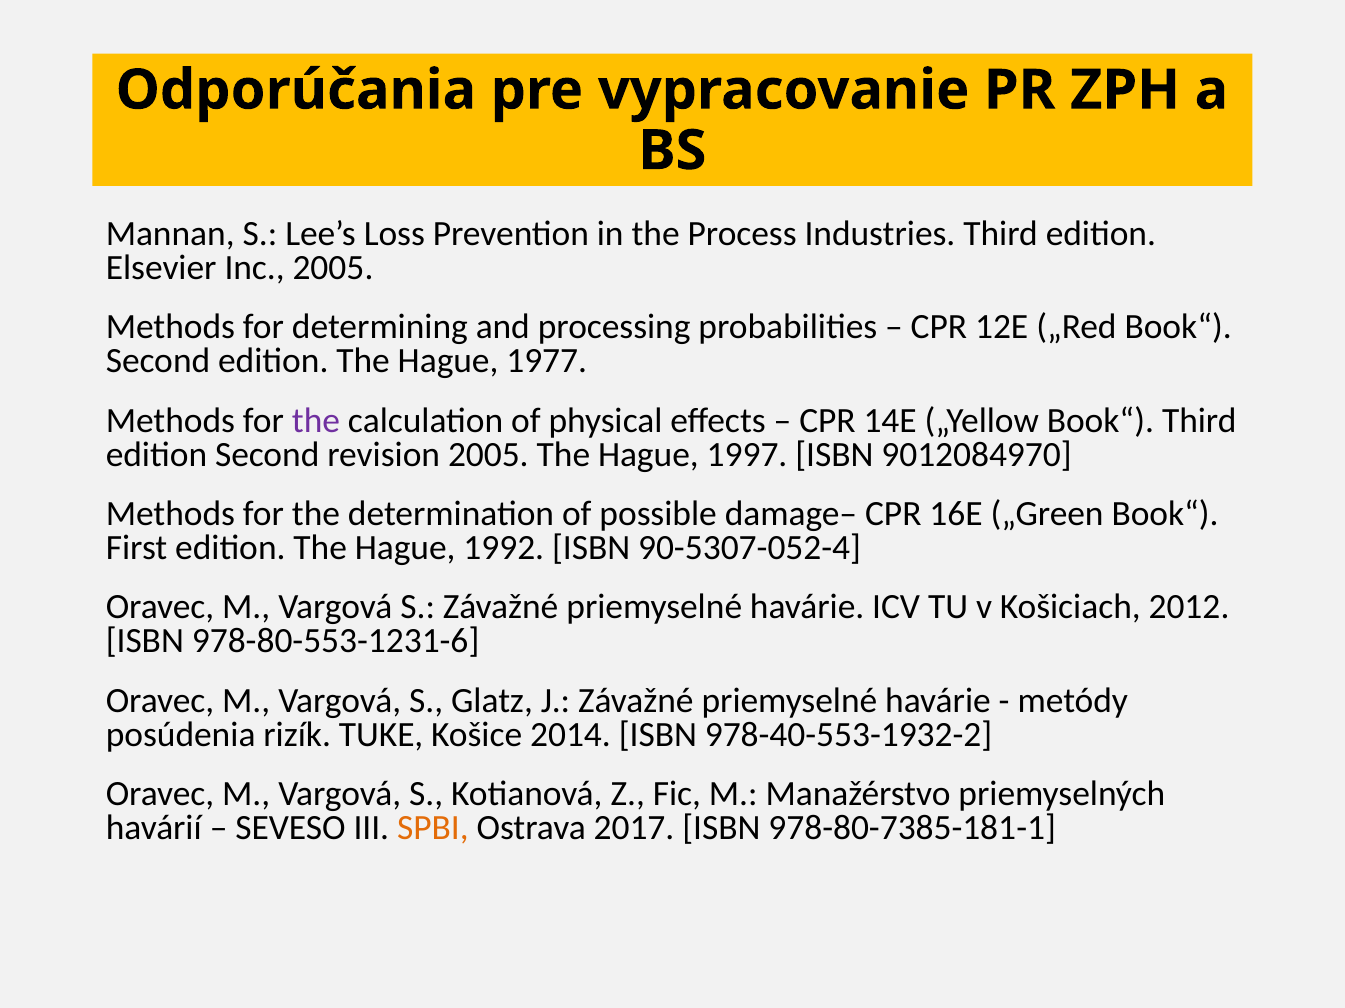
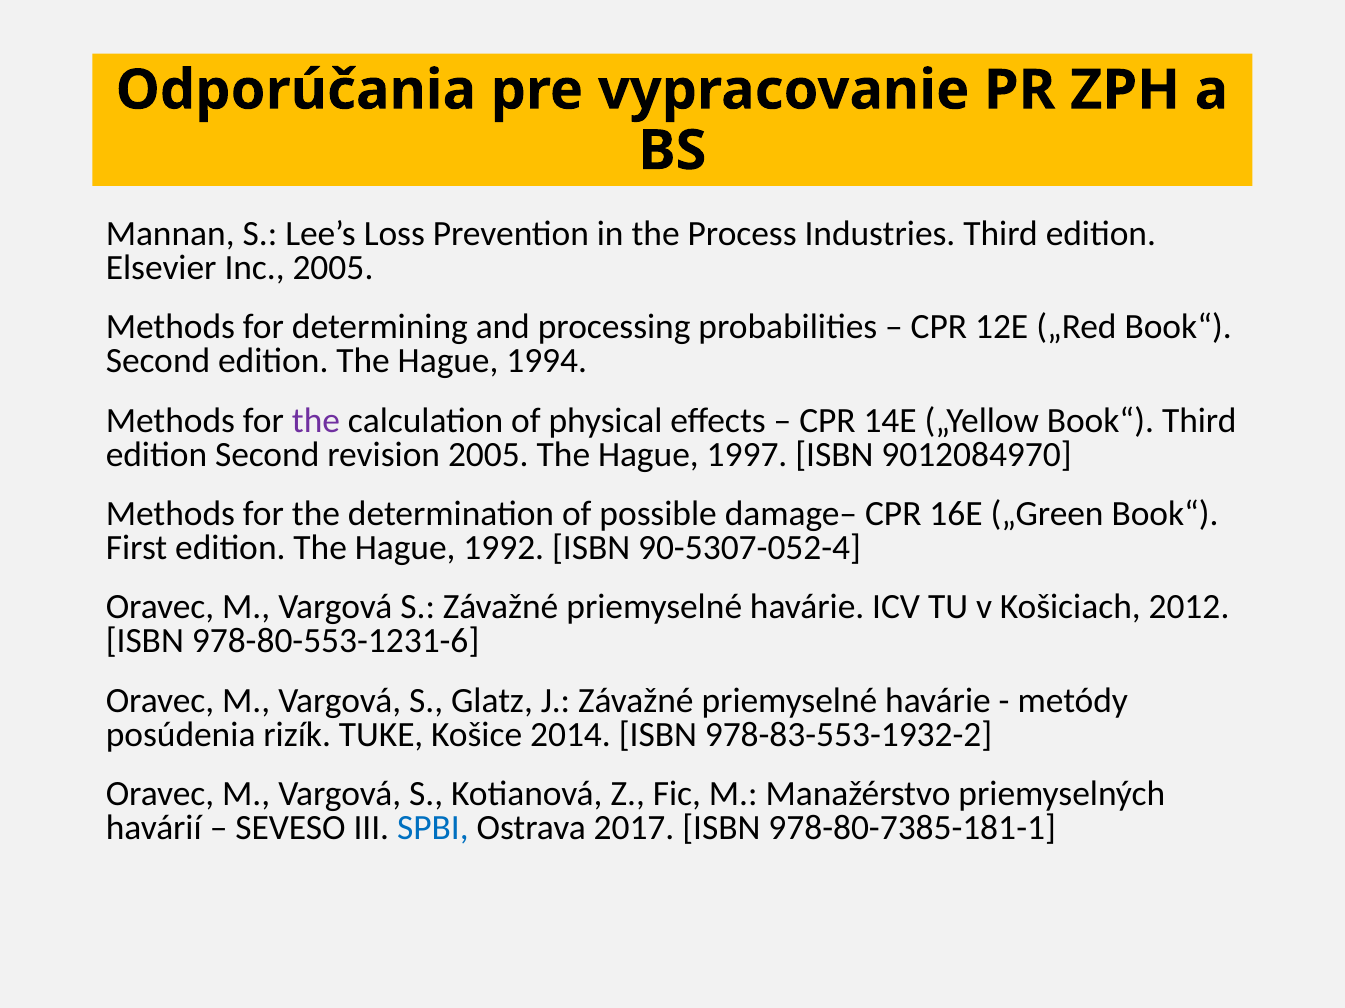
1977: 1977 -> 1994
978-40-553-1932-2: 978-40-553-1932-2 -> 978-83-553-1932-2
SPBI colour: orange -> blue
